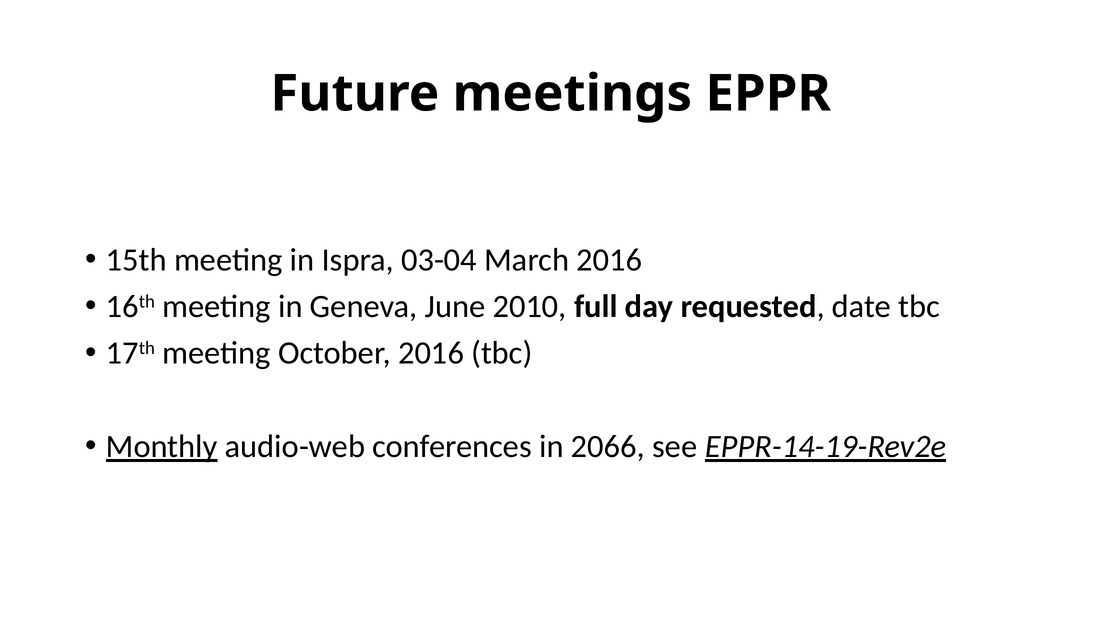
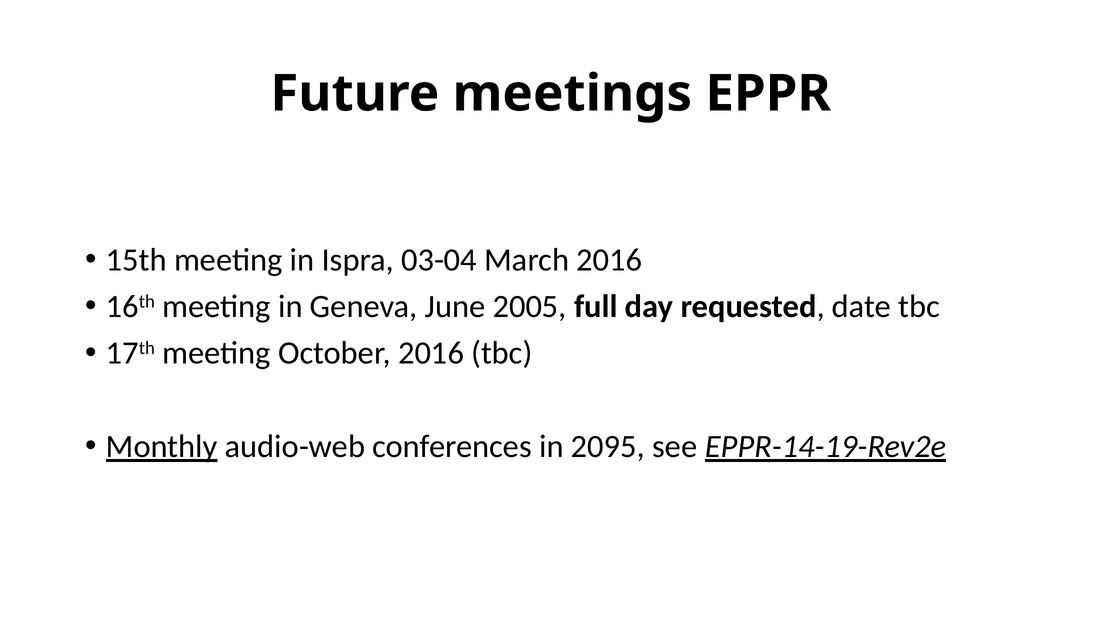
2010: 2010 -> 2005
2066: 2066 -> 2095
